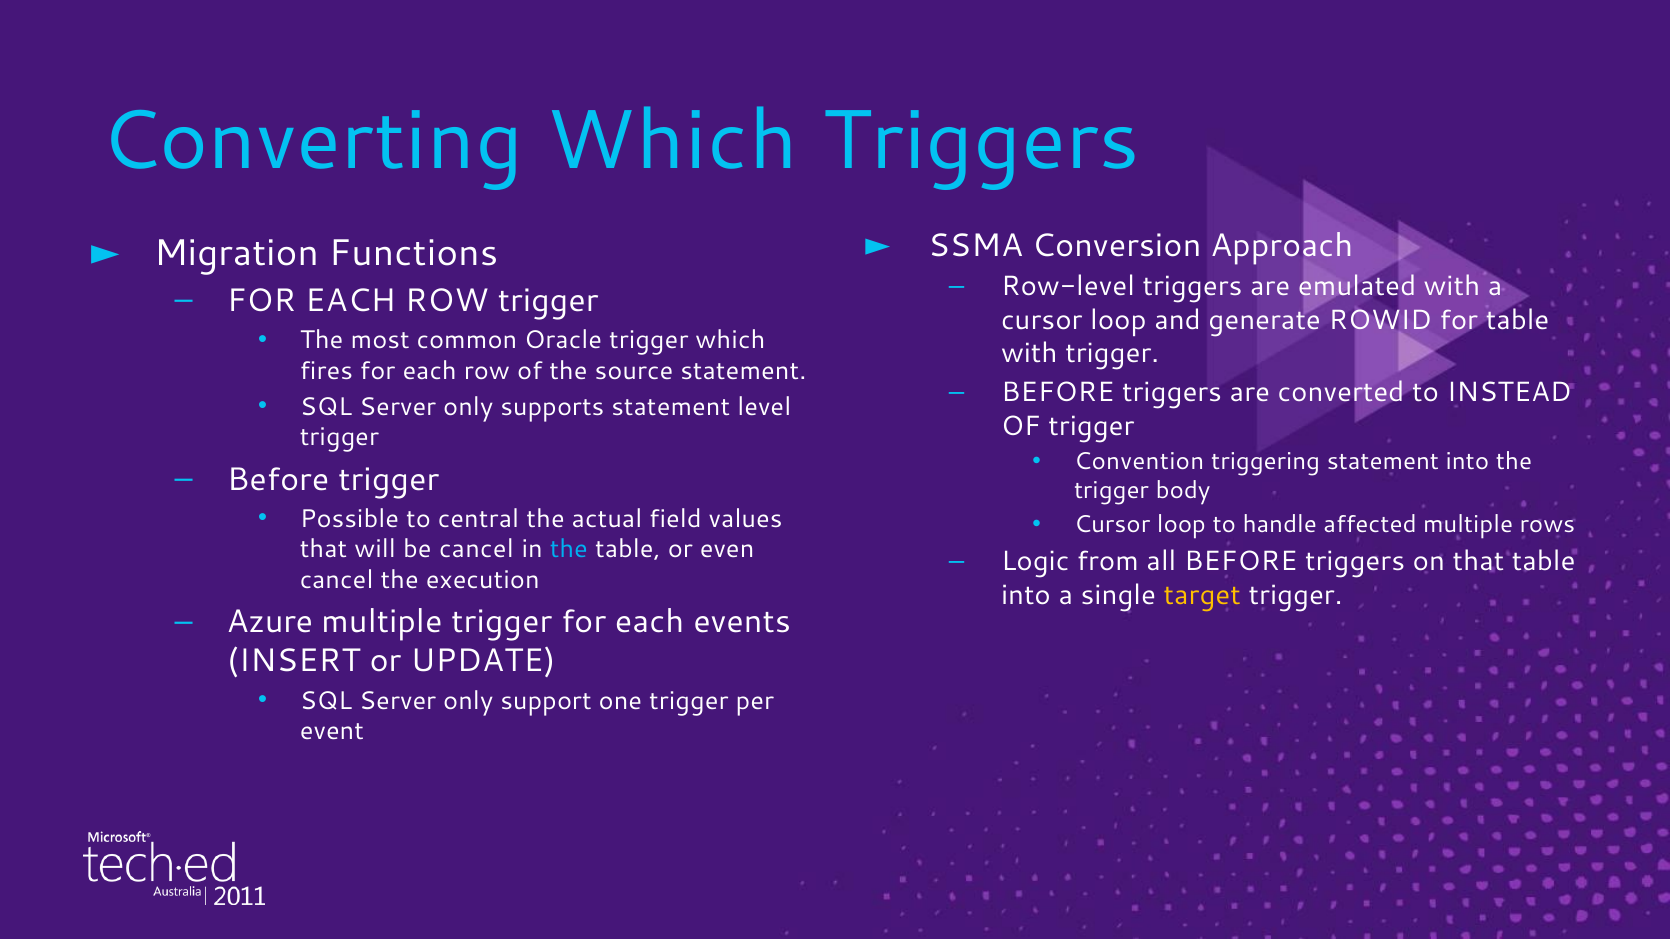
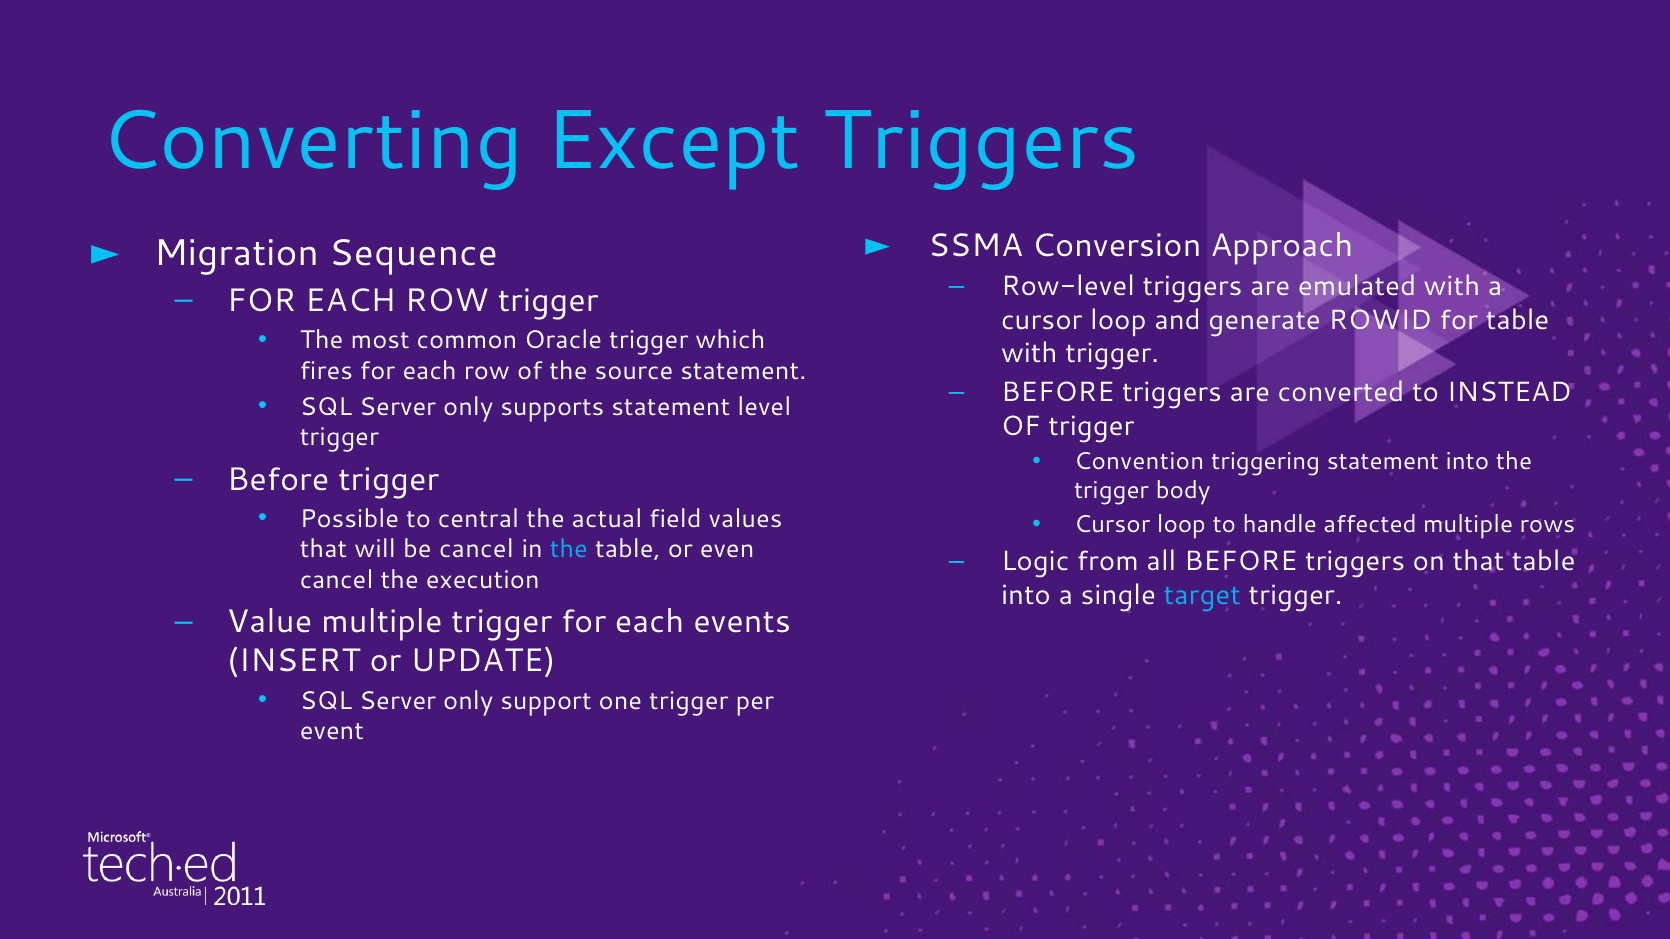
Converting Which: Which -> Except
Functions: Functions -> Sequence
target colour: yellow -> light blue
Azure: Azure -> Value
